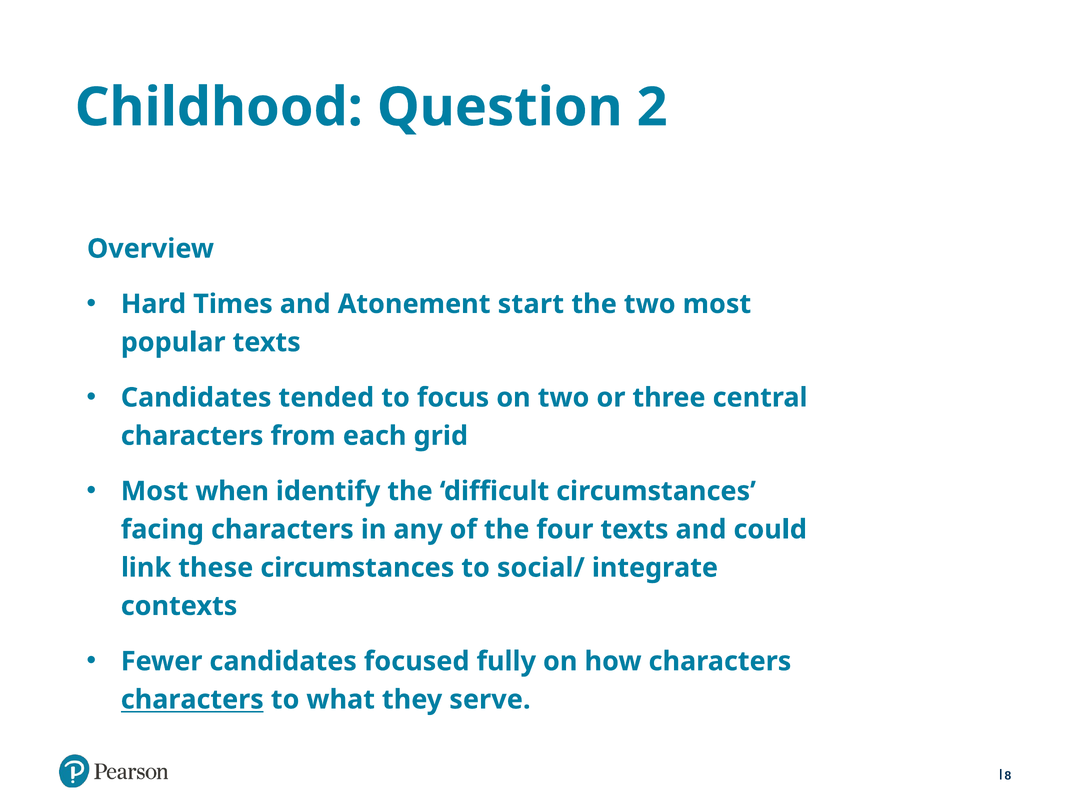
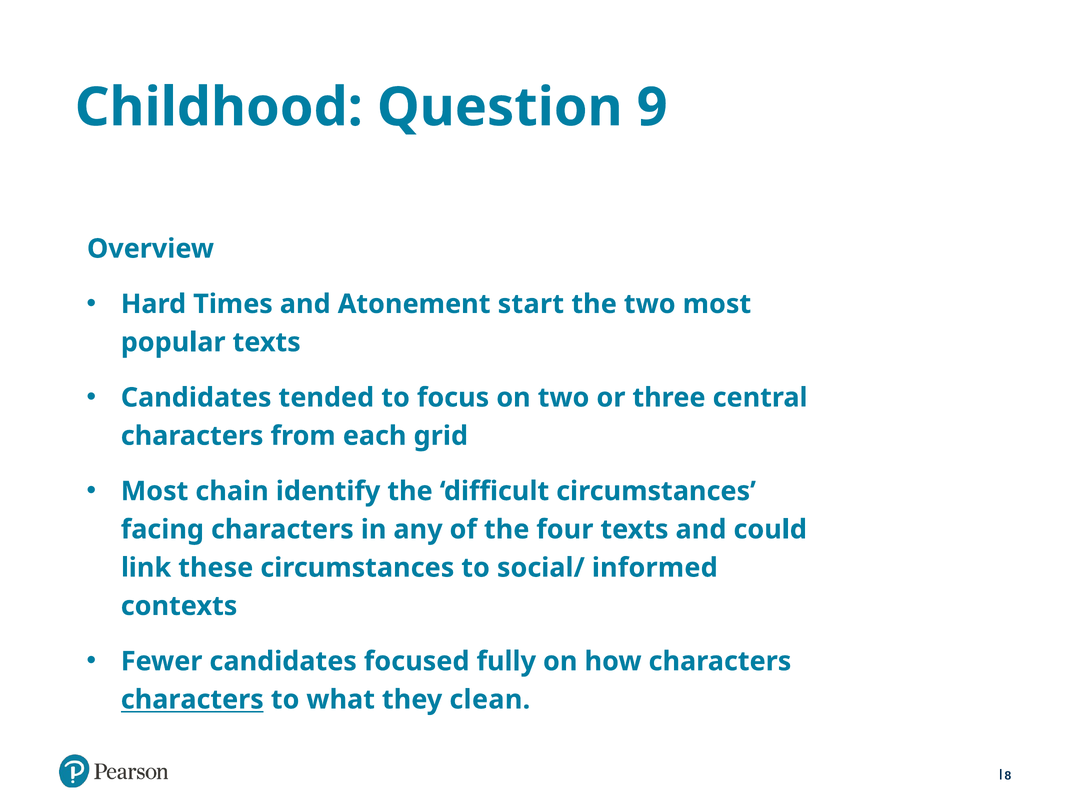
2: 2 -> 9
when: when -> chain
integrate: integrate -> informed
serve: serve -> clean
